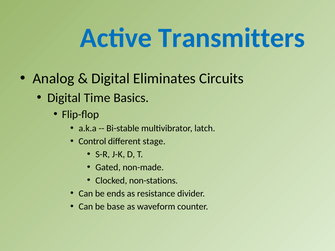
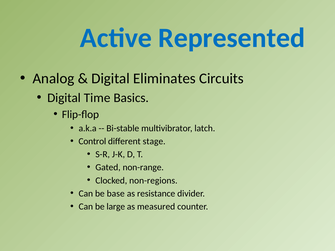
Transmitters: Transmitters -> Represented
non-made: non-made -> non-range
non-stations: non-stations -> non-regions
ends: ends -> base
base: base -> large
waveform: waveform -> measured
